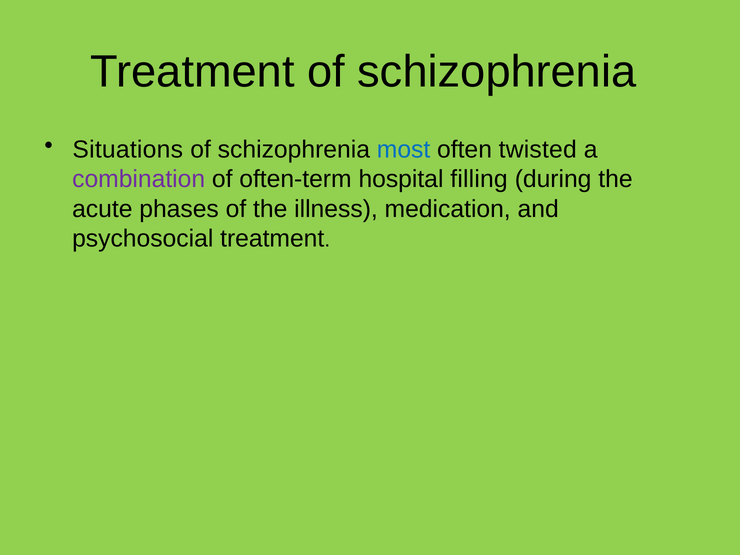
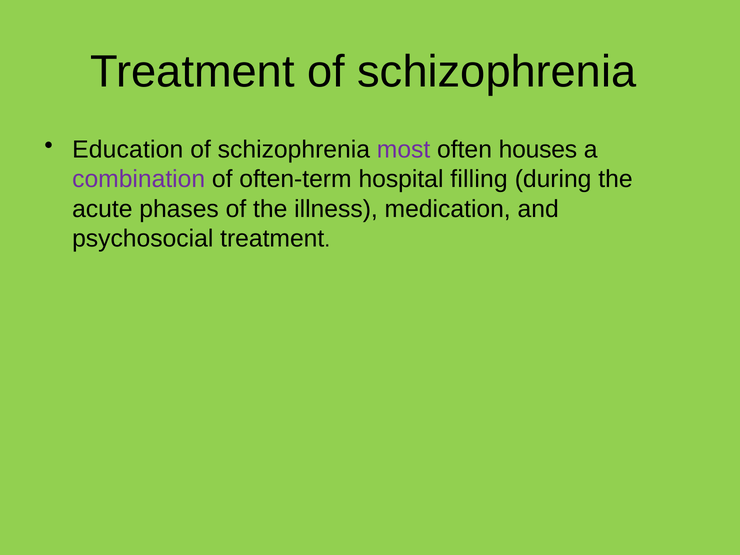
Situations: Situations -> Education
most colour: blue -> purple
twisted: twisted -> houses
